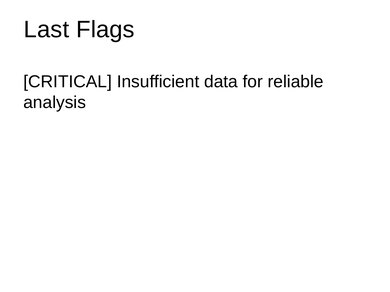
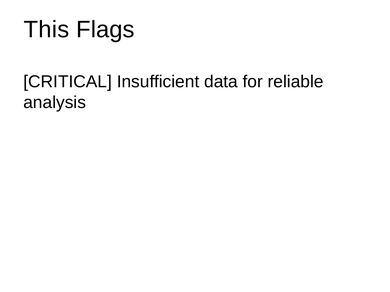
Last: Last -> This
